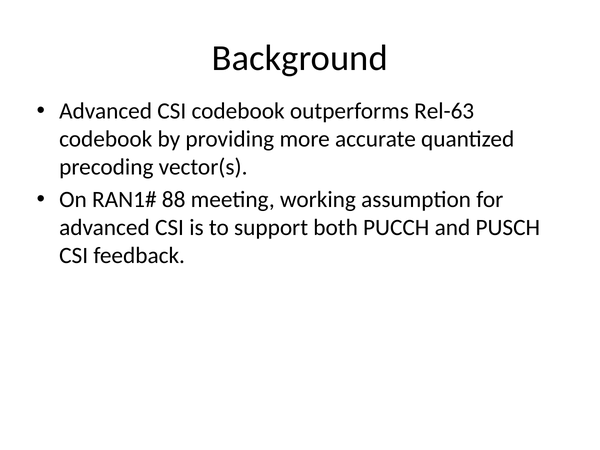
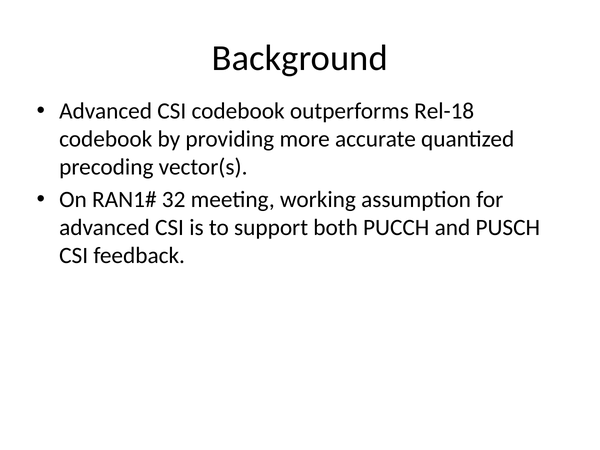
Rel-63: Rel-63 -> Rel-18
88: 88 -> 32
